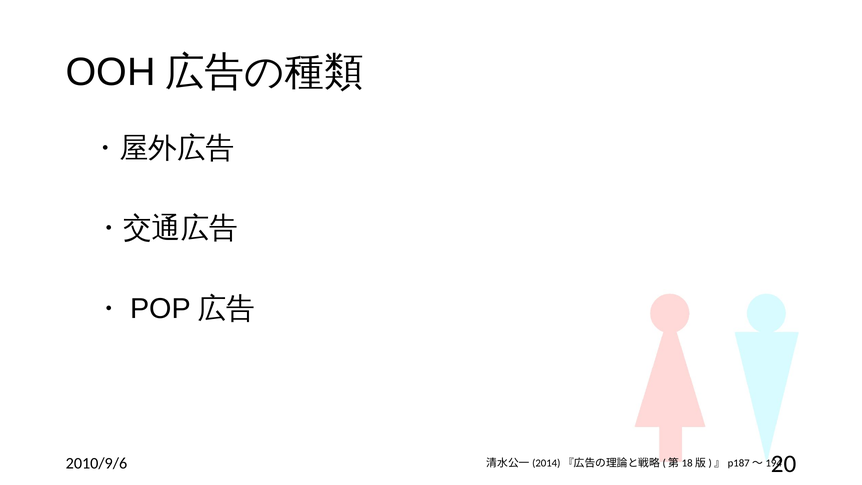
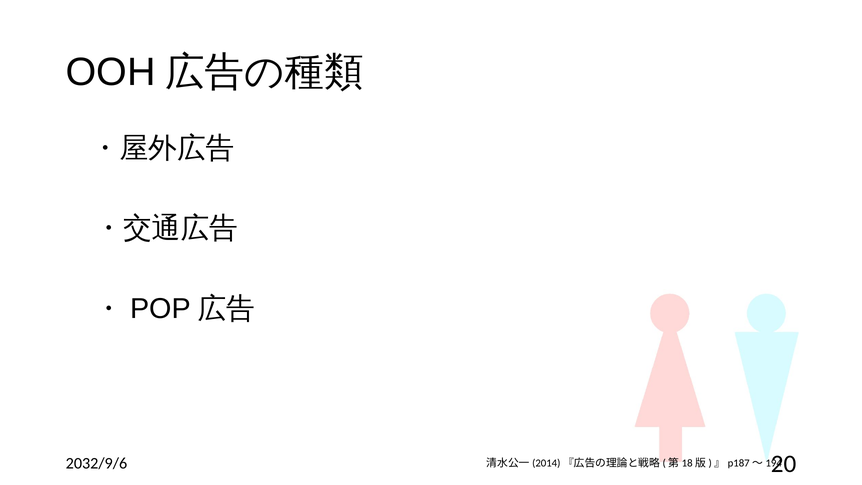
2010/9/6: 2010/9/6 -> 2032/9/6
